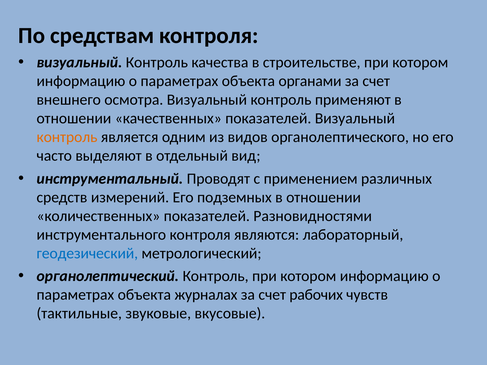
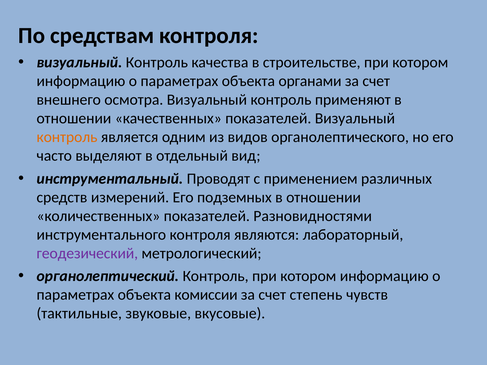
геодезический colour: blue -> purple
журналах: журналах -> комиссии
рабочих: рабочих -> степень
